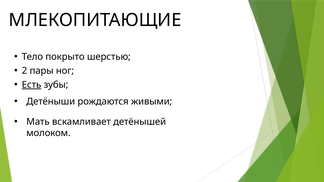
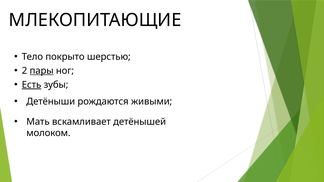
пары underline: none -> present
